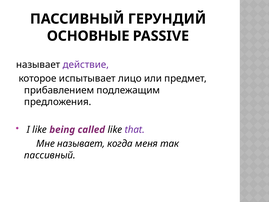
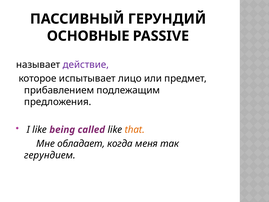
that colour: purple -> orange
Мне называет: называет -> обладает
пассивный at (50, 155): пассивный -> герундием
